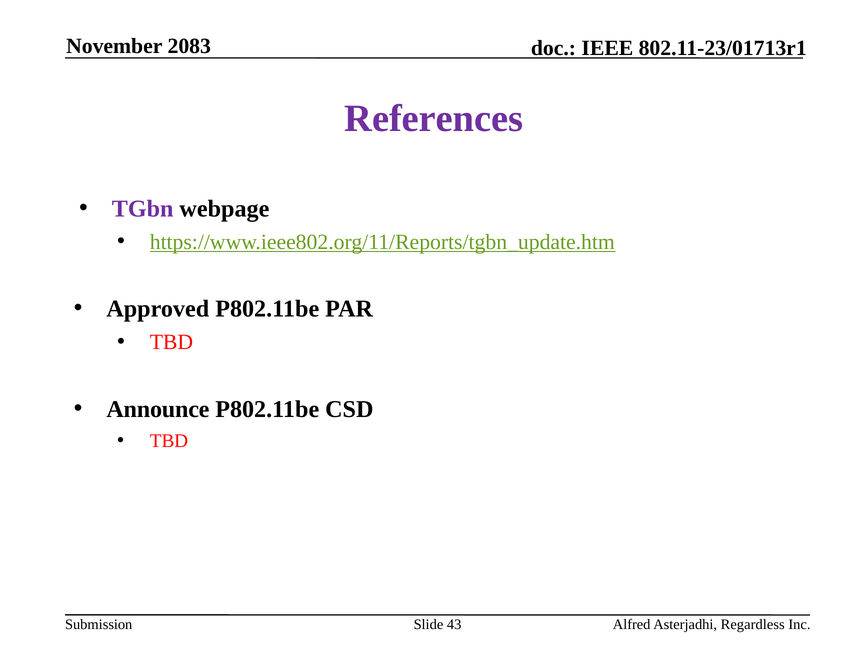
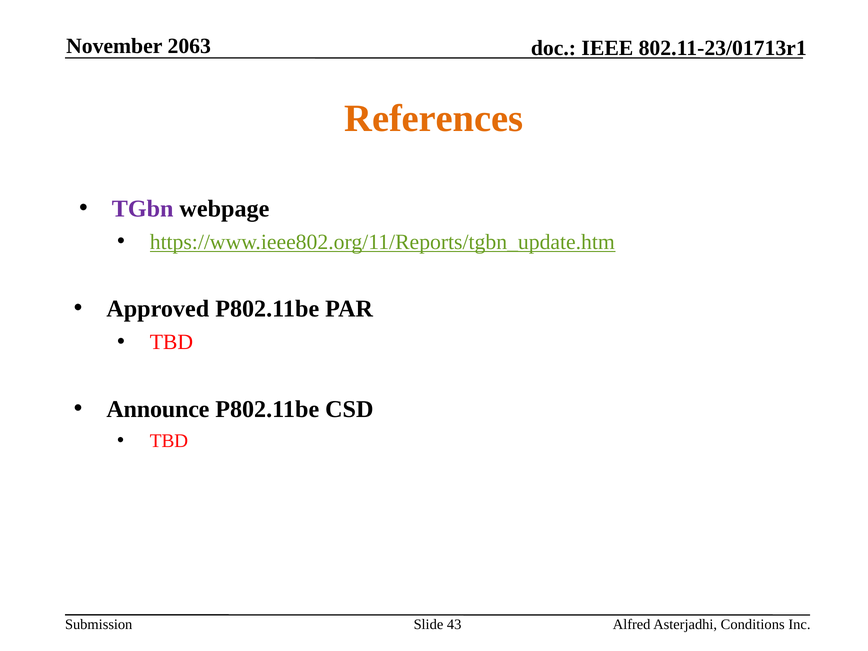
2083: 2083 -> 2063
References colour: purple -> orange
Regardless: Regardless -> Conditions
